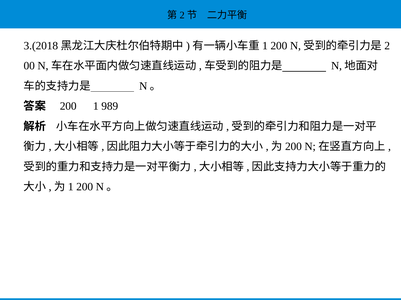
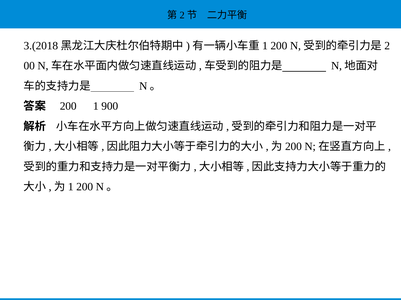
989: 989 -> 900
